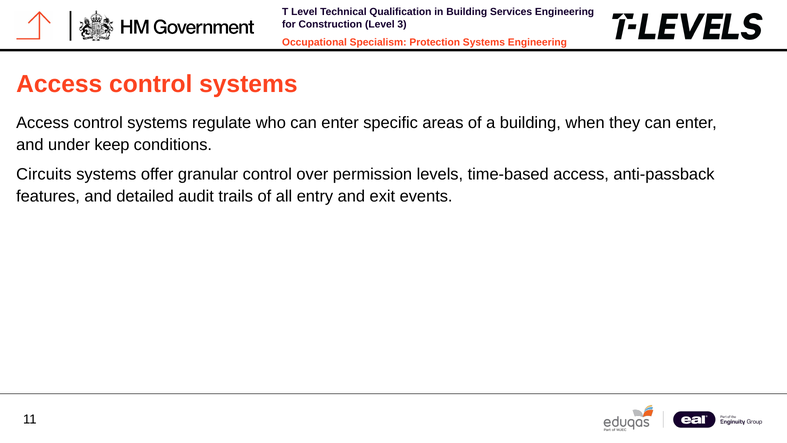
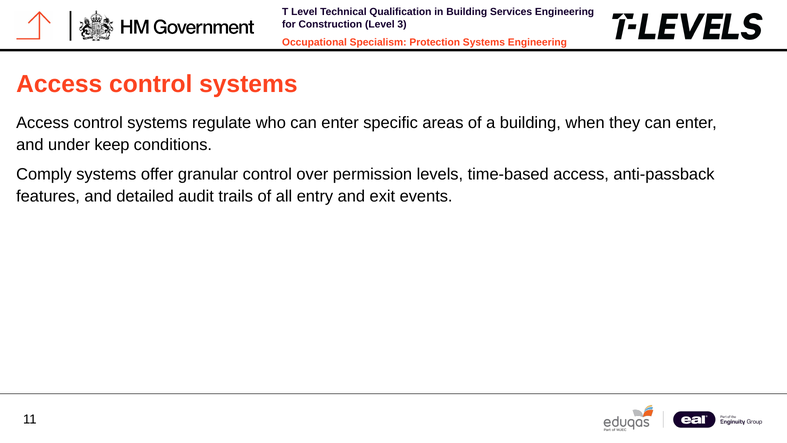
Circuits: Circuits -> Comply
